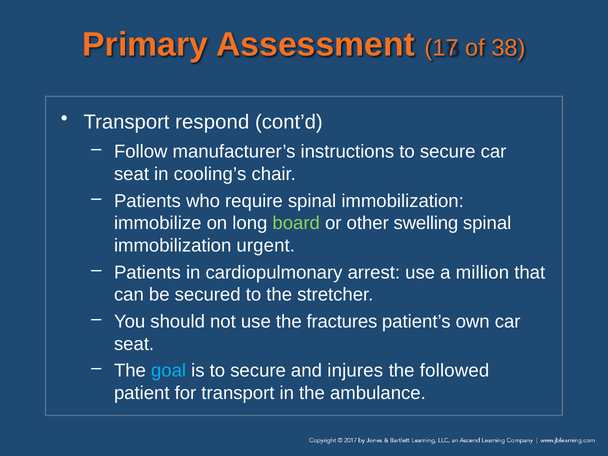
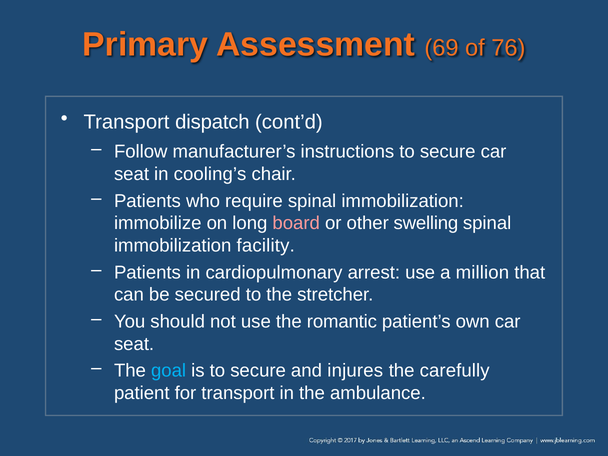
17: 17 -> 69
38: 38 -> 76
respond: respond -> dispatch
board colour: light green -> pink
urgent: urgent -> facility
fractures: fractures -> romantic
followed: followed -> carefully
